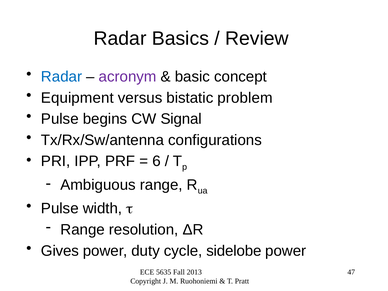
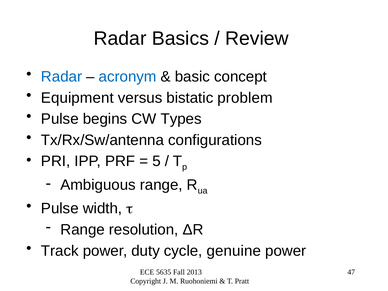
acronym colour: purple -> blue
Signal: Signal -> Types
6: 6 -> 5
Gives: Gives -> Track
sidelobe: sidelobe -> genuine
